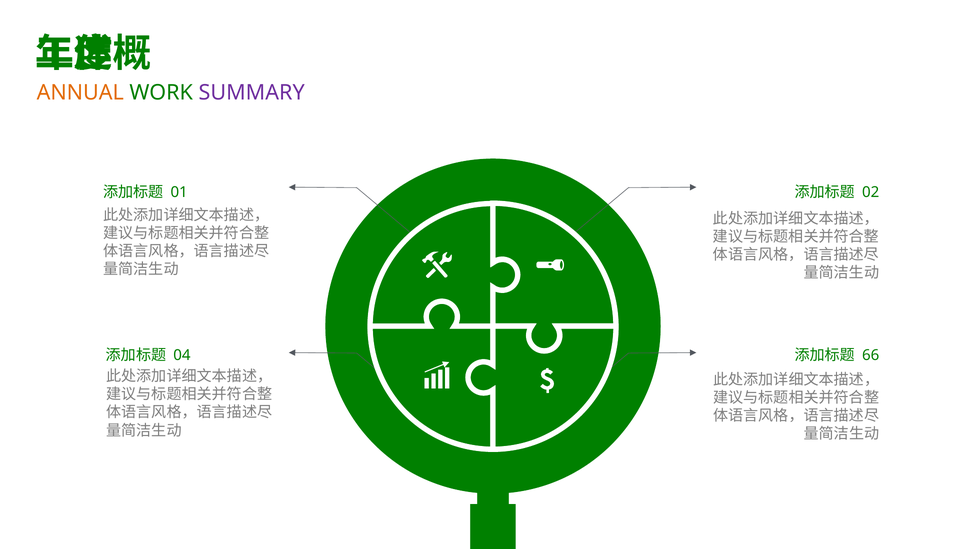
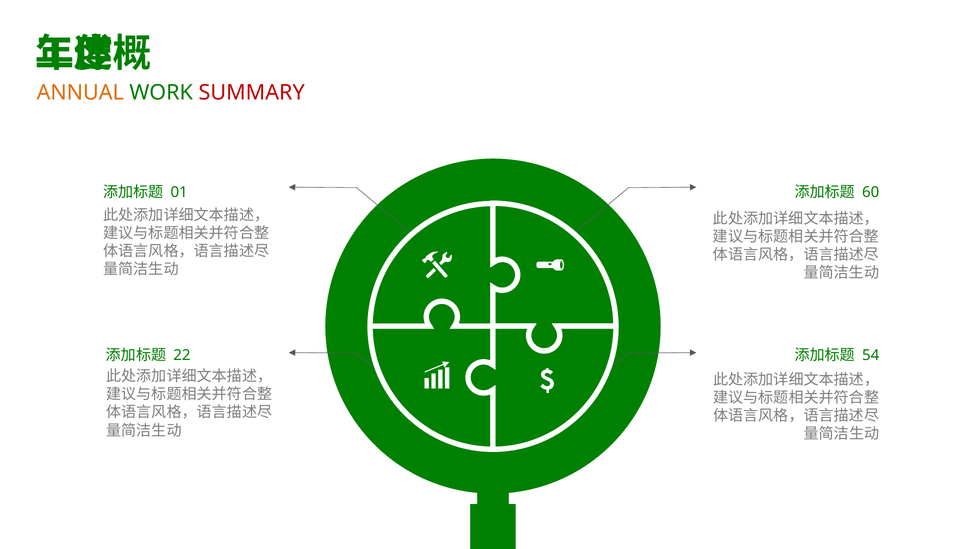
SUMMARY colour: purple -> red
02: 02 -> 60
04: 04 -> 22
66: 66 -> 54
